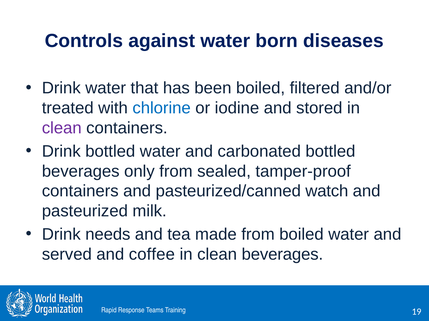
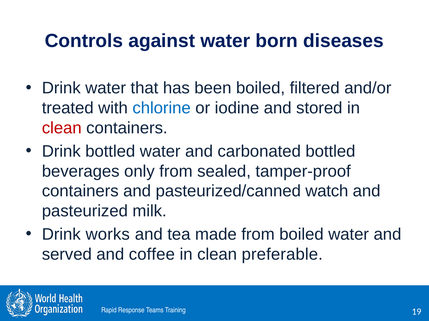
clean at (62, 128) colour: purple -> red
needs: needs -> works
clean beverages: beverages -> preferable
